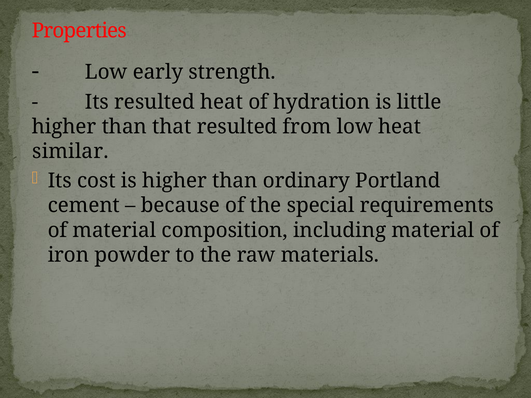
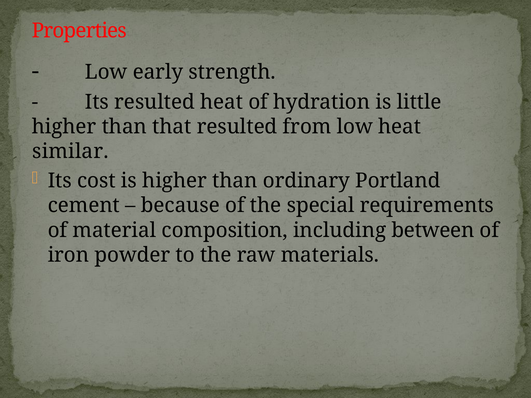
including material: material -> between
